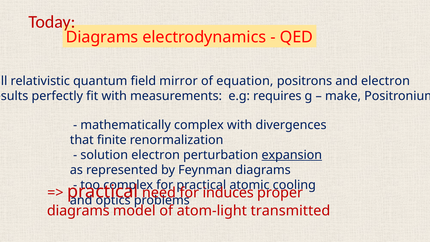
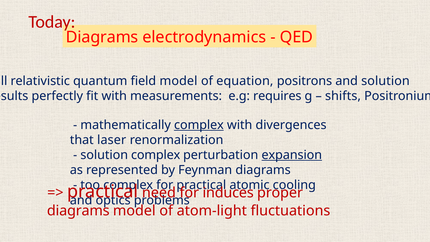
field mirror: mirror -> model
and electron: electron -> solution
make: make -> shifts
complex at (199, 125) underline: none -> present
finite: finite -> laser
solution electron: electron -> complex
transmitted: transmitted -> fluctuations
